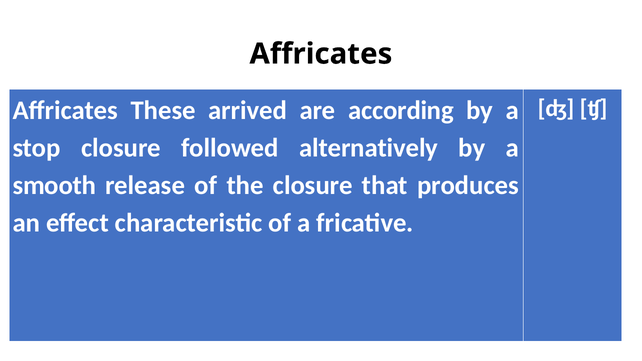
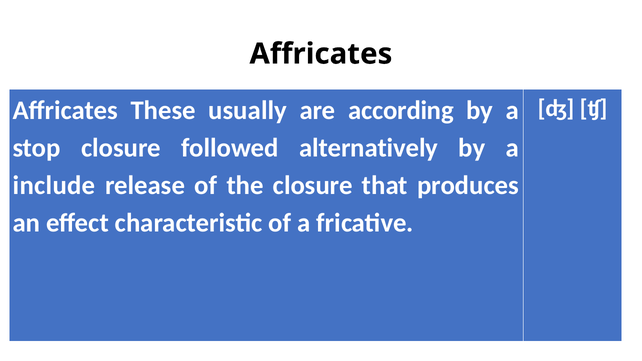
arrived: arrived -> usually
smooth: smooth -> include
